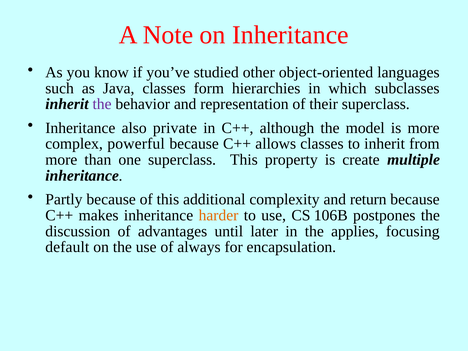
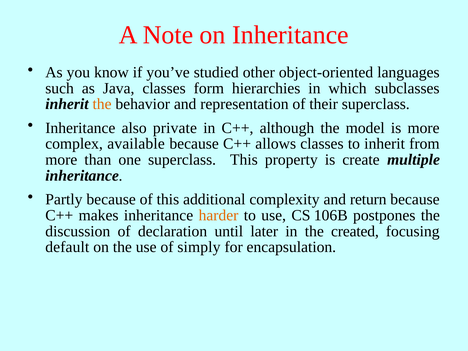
the at (102, 104) colour: purple -> orange
powerful: powerful -> available
advantages: advantages -> declaration
applies: applies -> created
always: always -> simply
